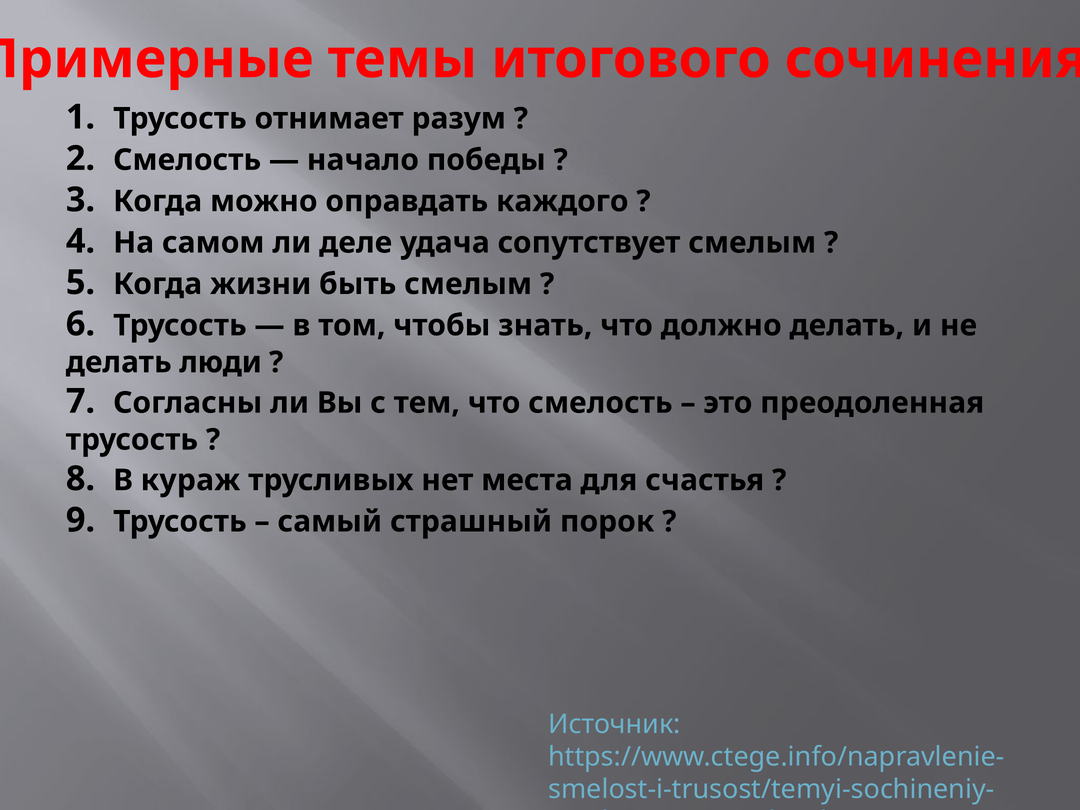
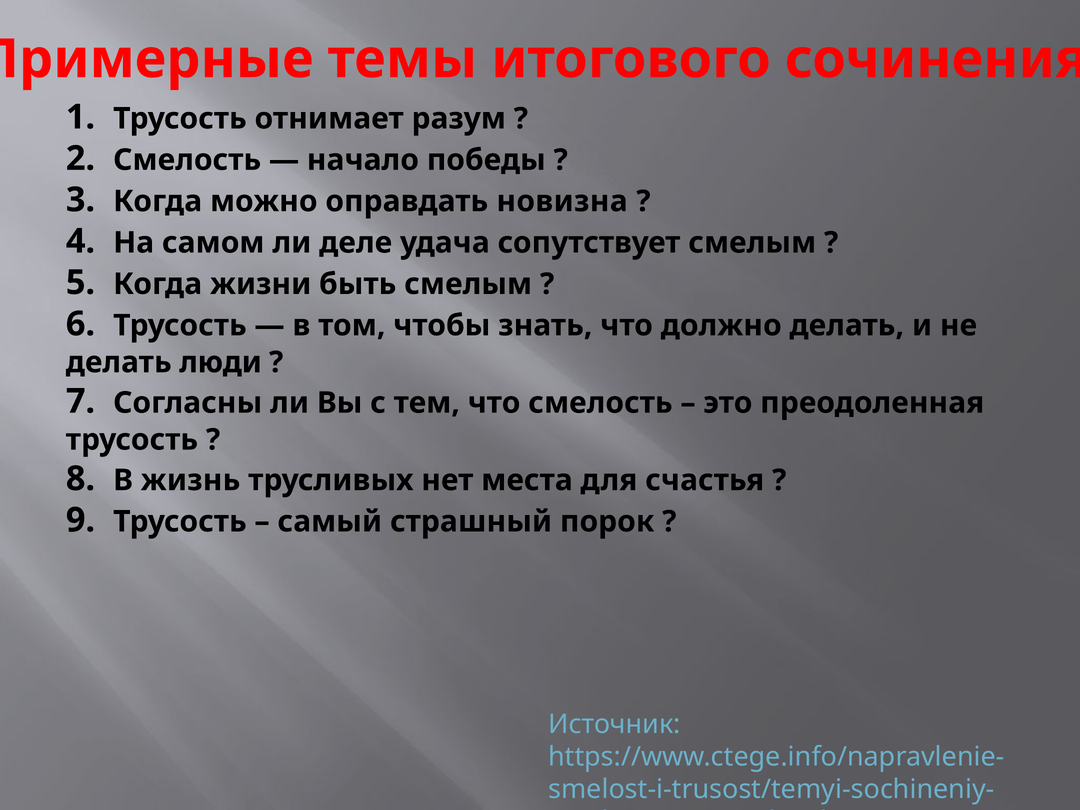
каждого: каждого -> новизна
кураж: кураж -> жизнь
